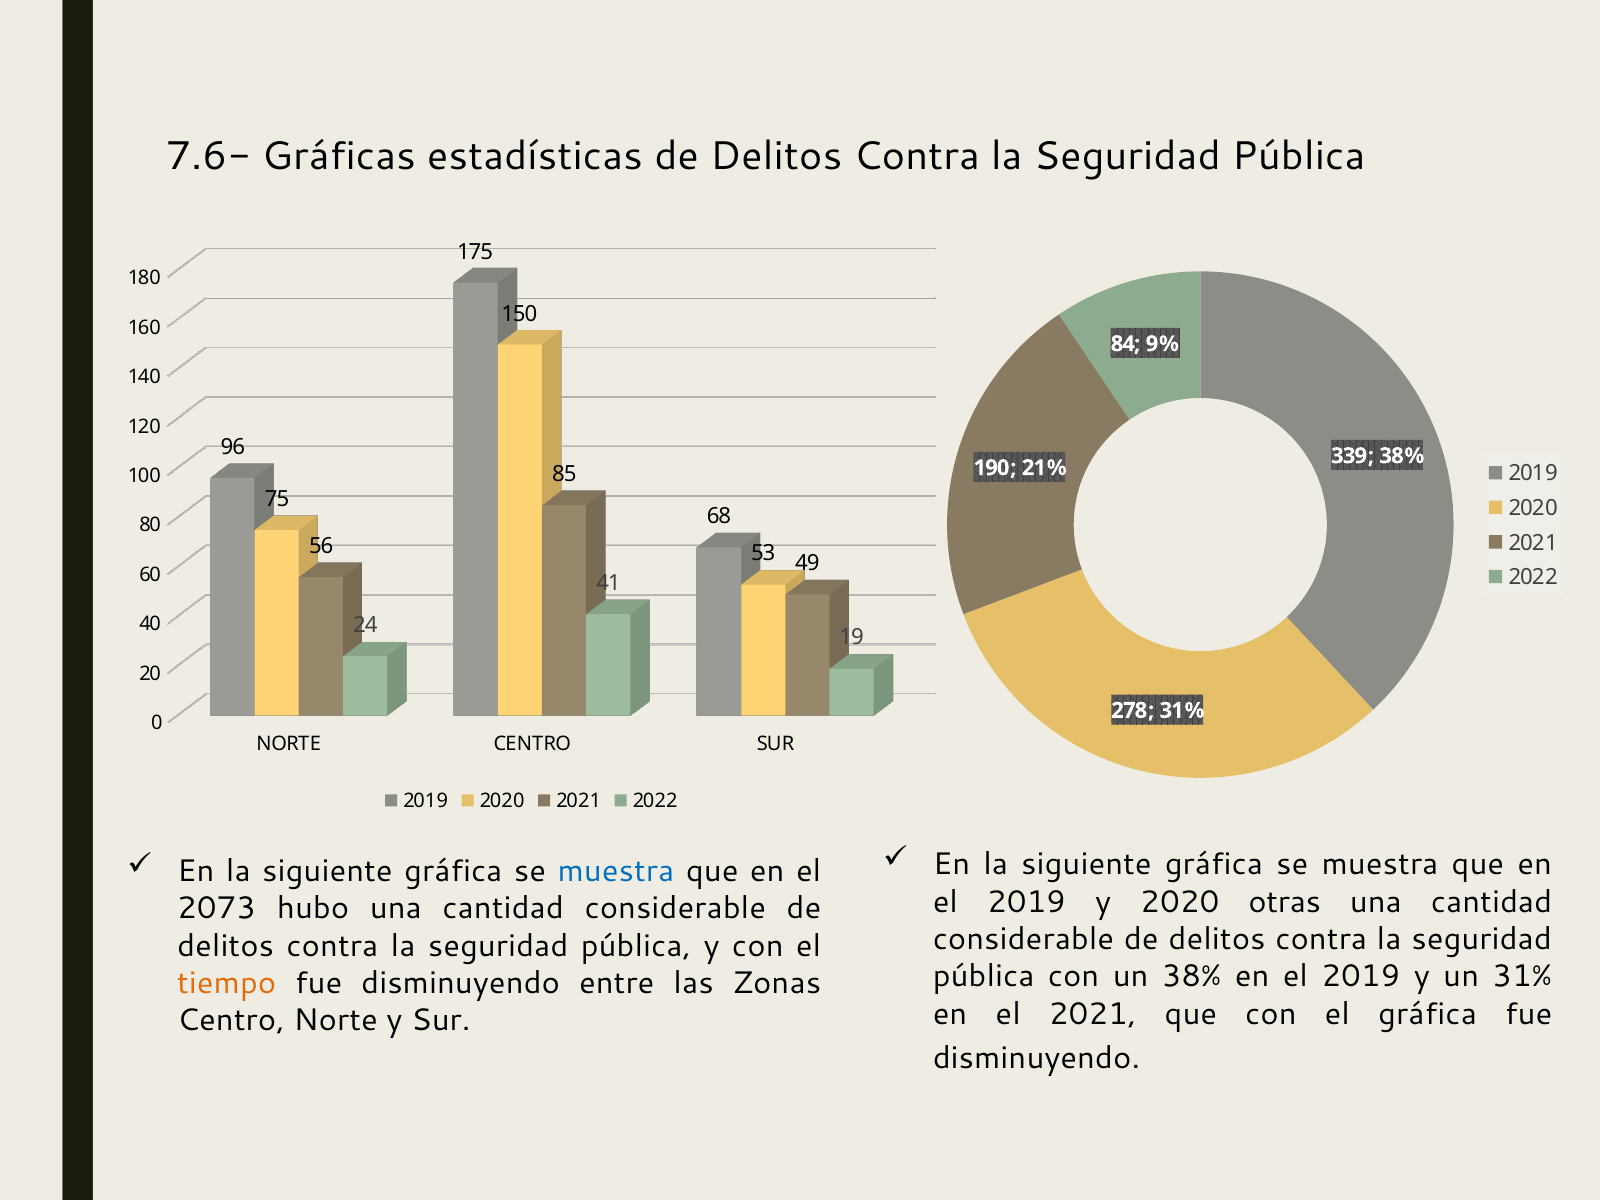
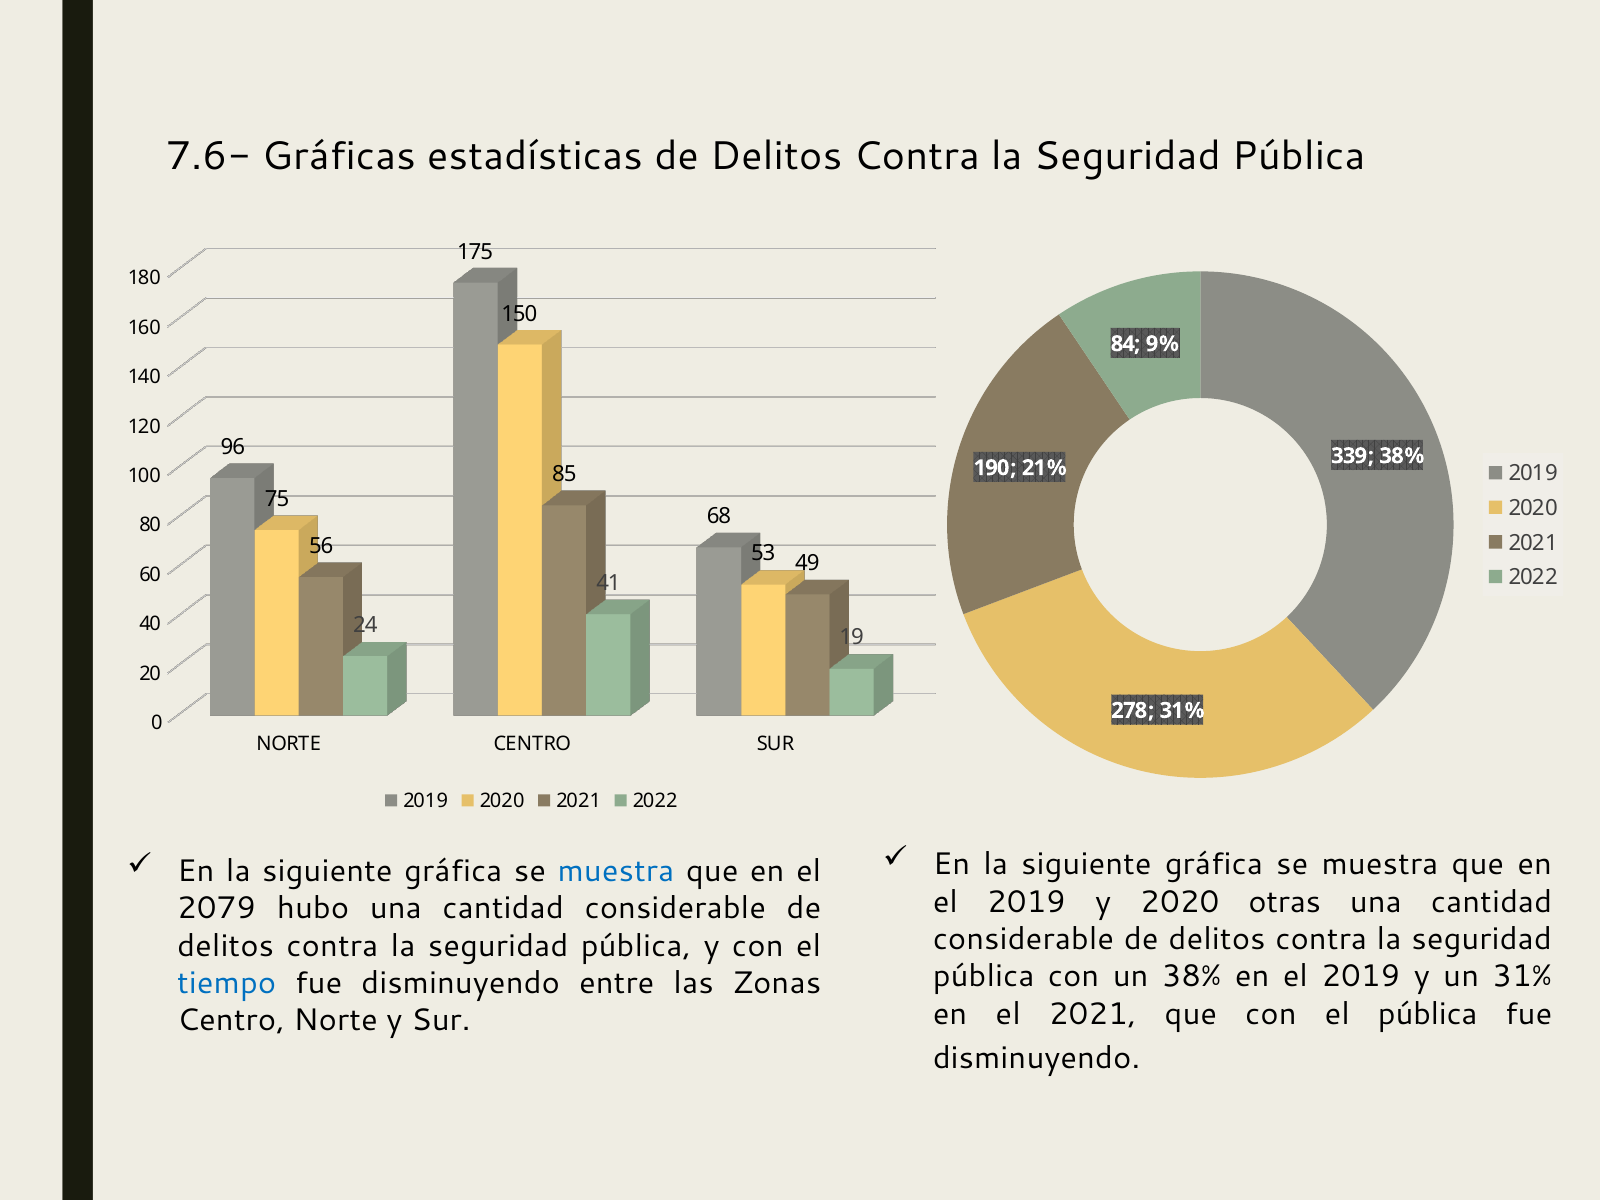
2073: 2073 -> 2079
tiempo colour: orange -> blue
el gráfica: gráfica -> pública
